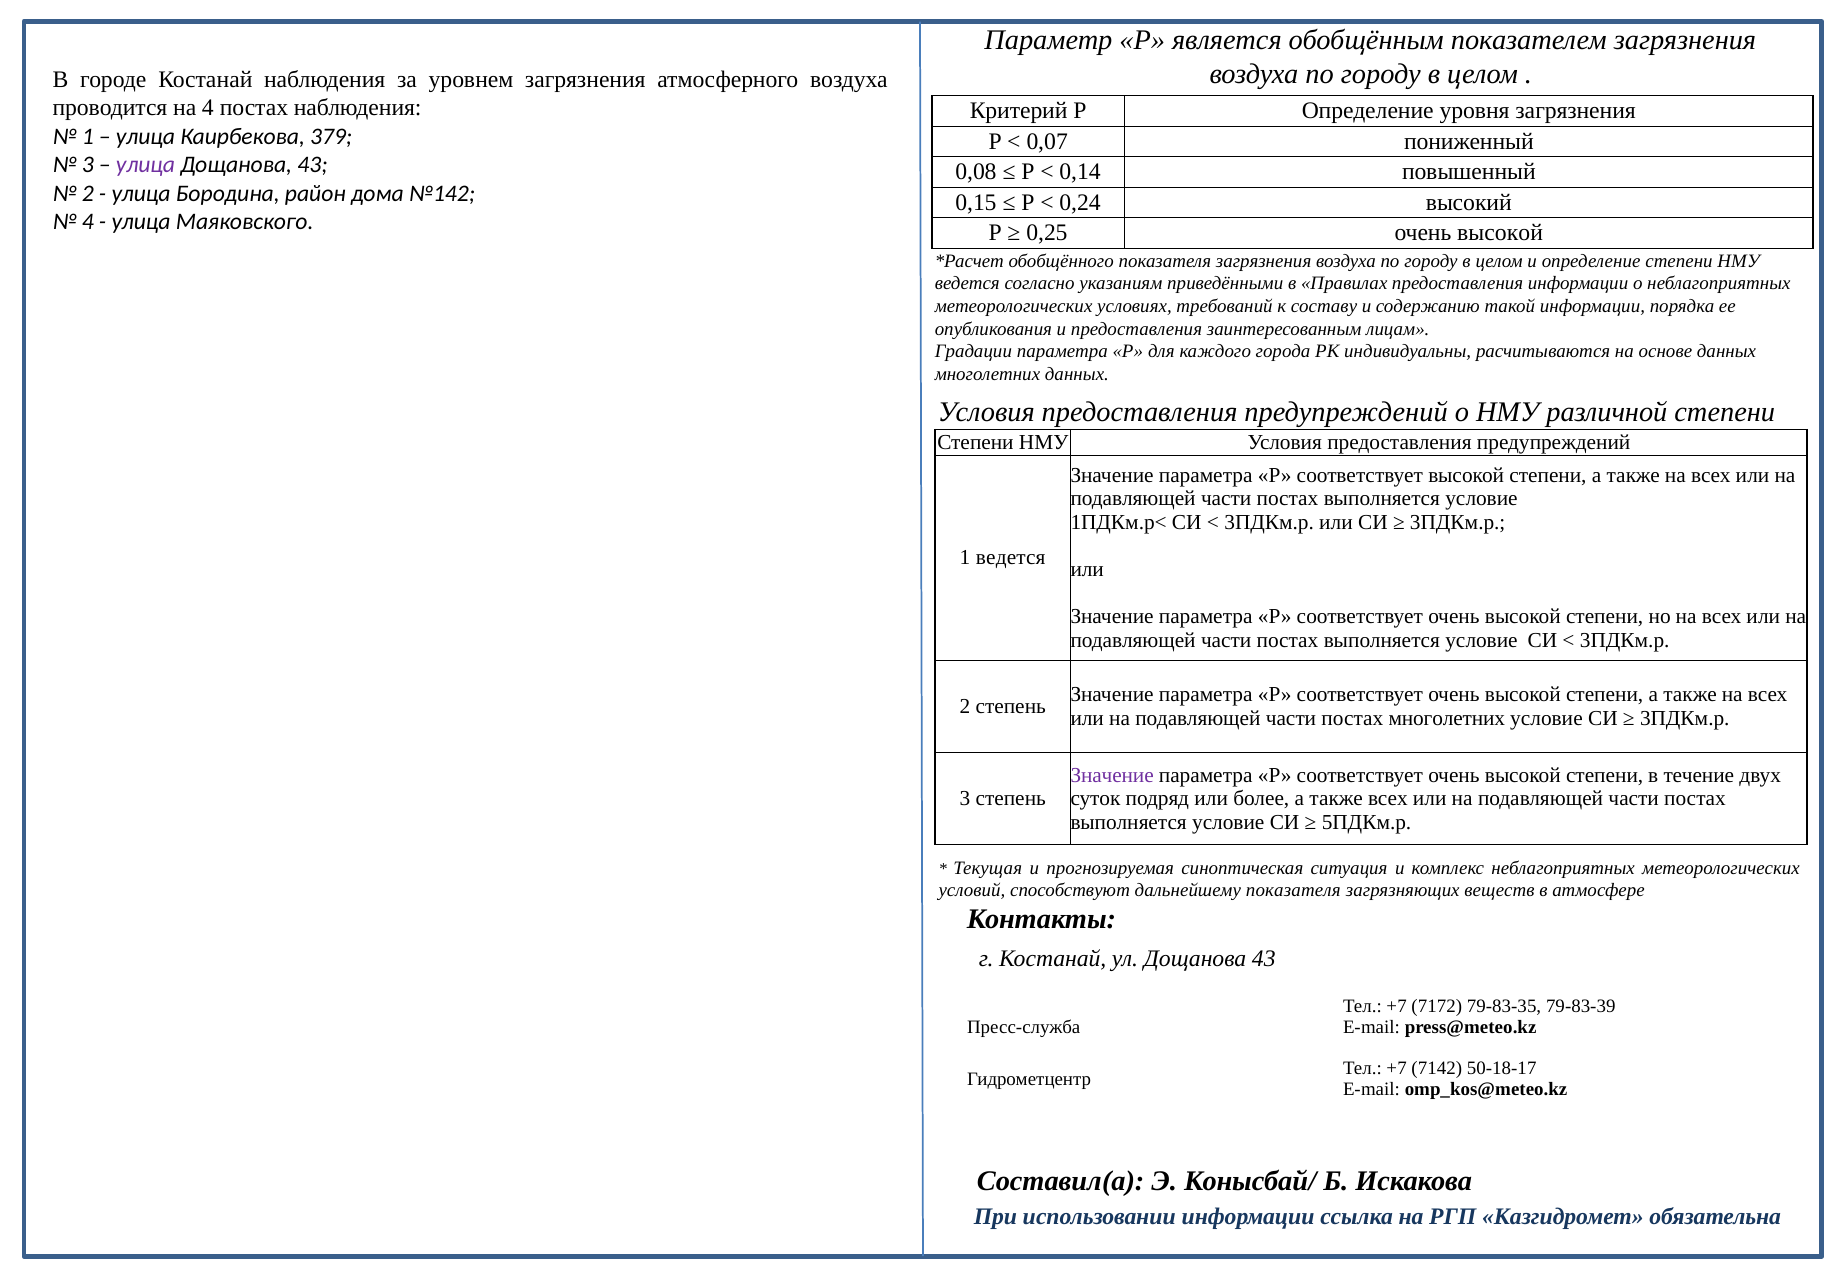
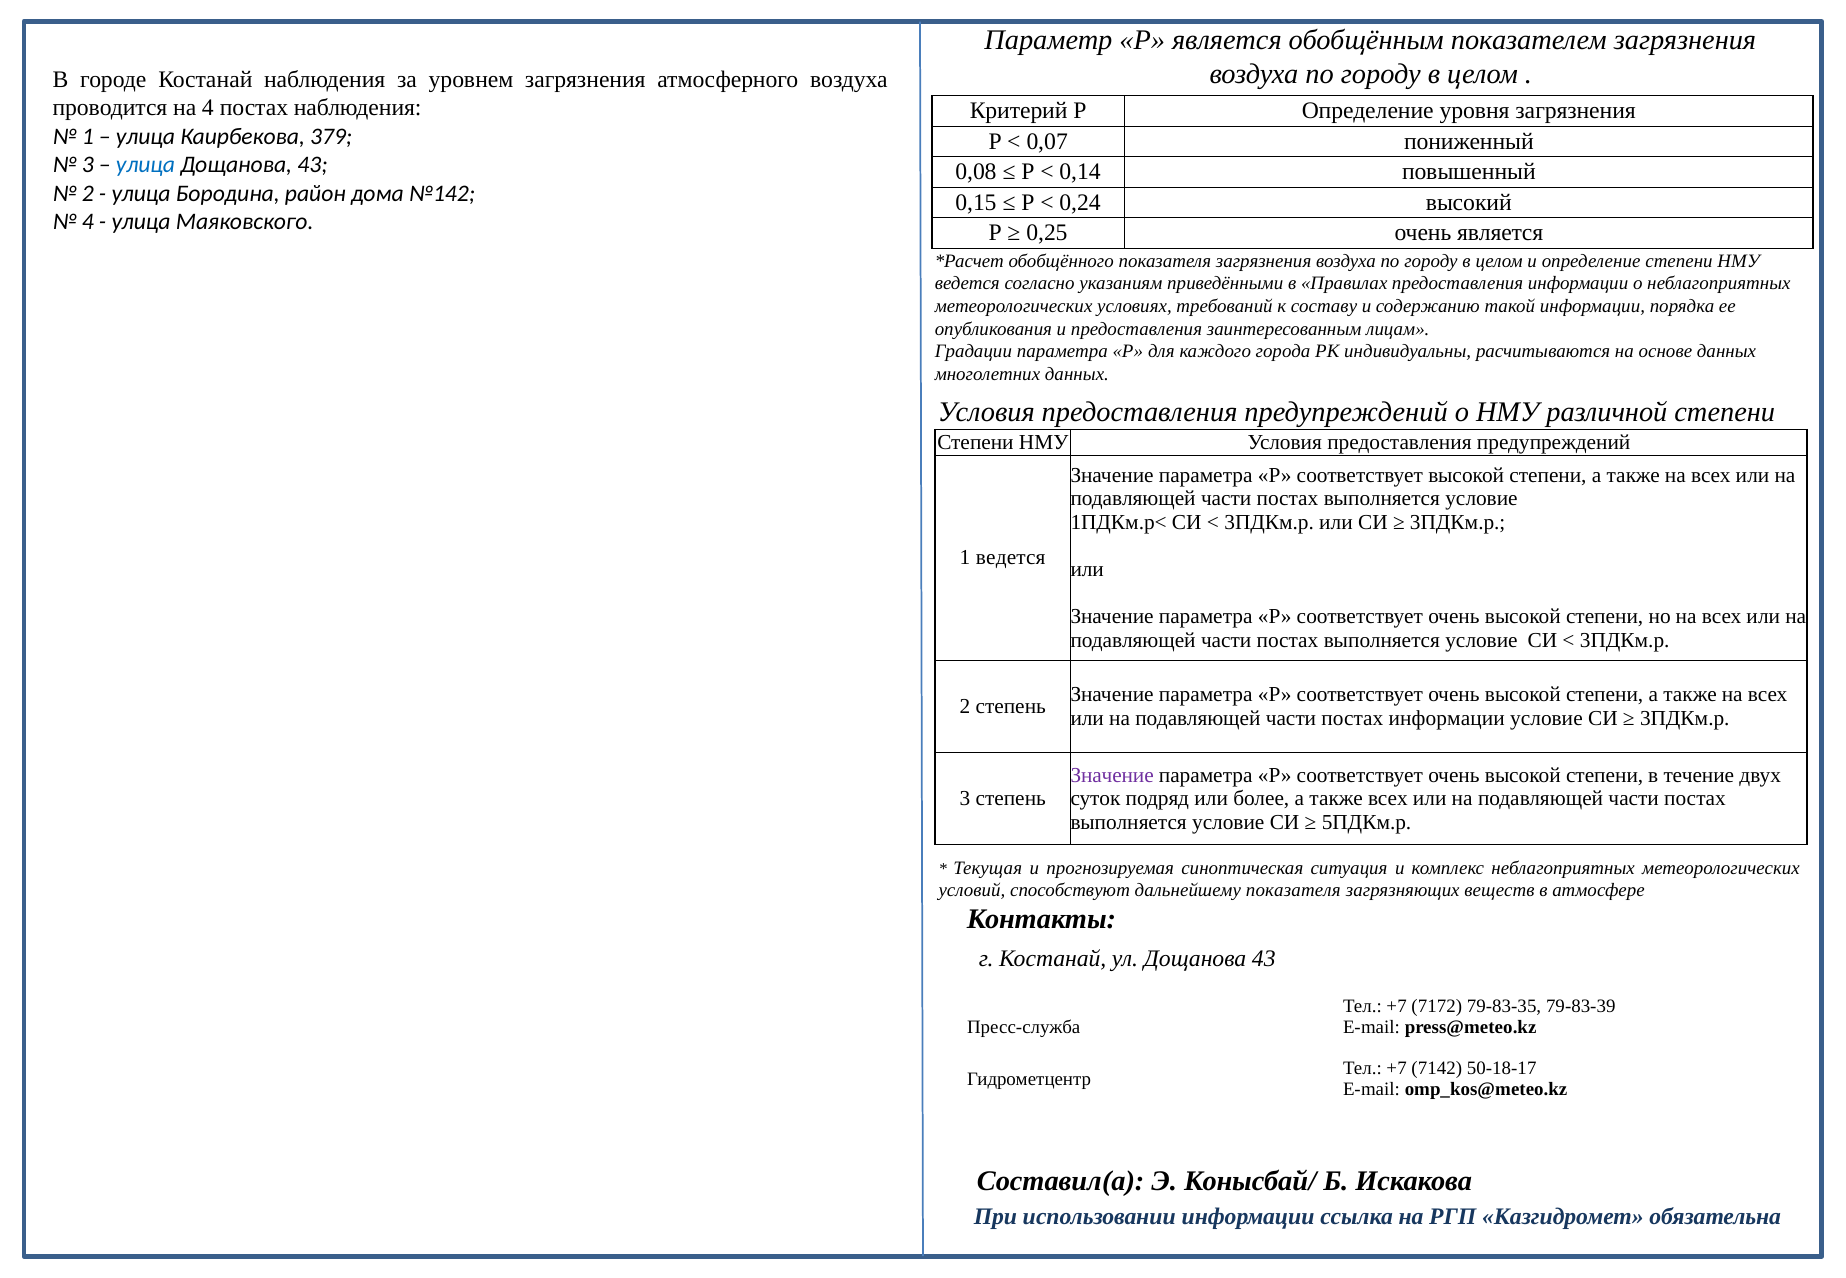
улица at (146, 165) colour: purple -> blue
0,25 очень высокой: высокой -> является
постах многолетних: многолетних -> информации
